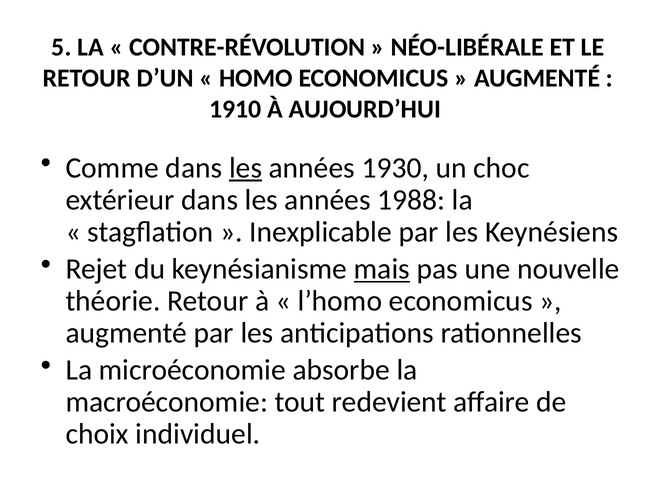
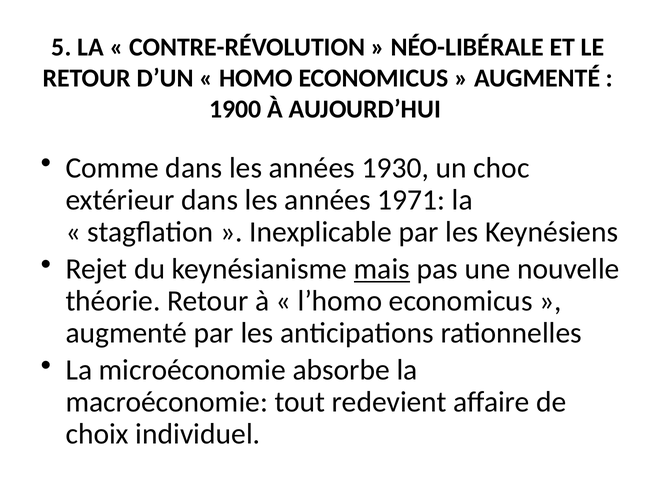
1910: 1910 -> 1900
les at (246, 168) underline: present -> none
1988: 1988 -> 1971
